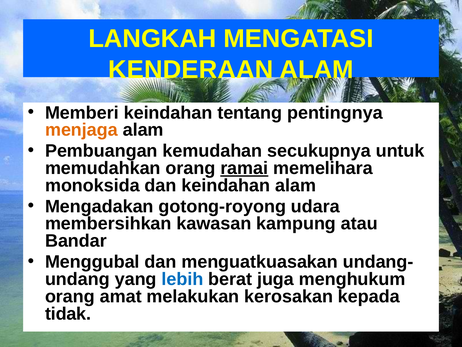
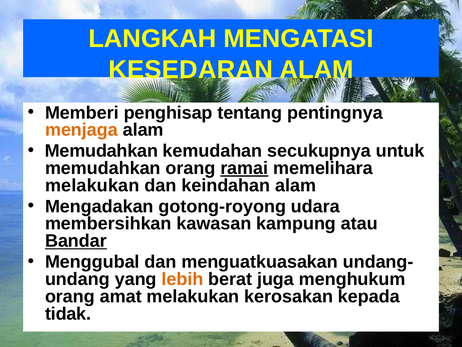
KENDERAAN: KENDERAAN -> KESEDARAN
Memberi keindahan: keindahan -> penghisap
Pembuangan at (101, 151): Pembuangan -> Memudahkan
monoksida at (92, 185): monoksida -> melakukan
Bandar underline: none -> present
lebih colour: blue -> orange
